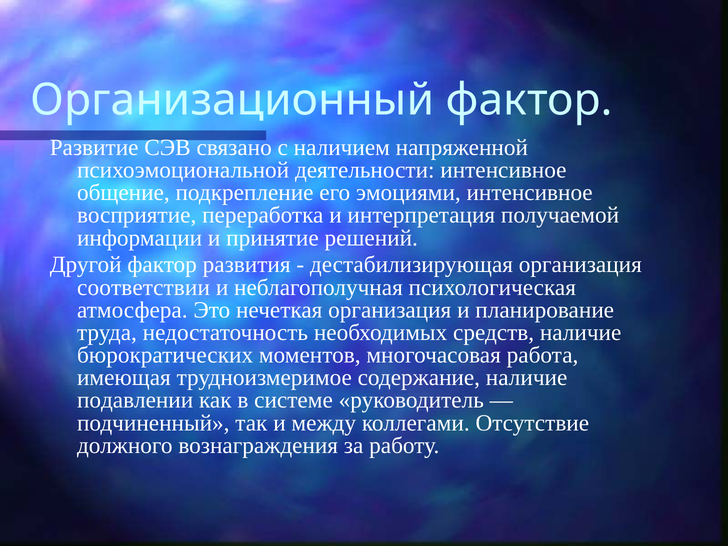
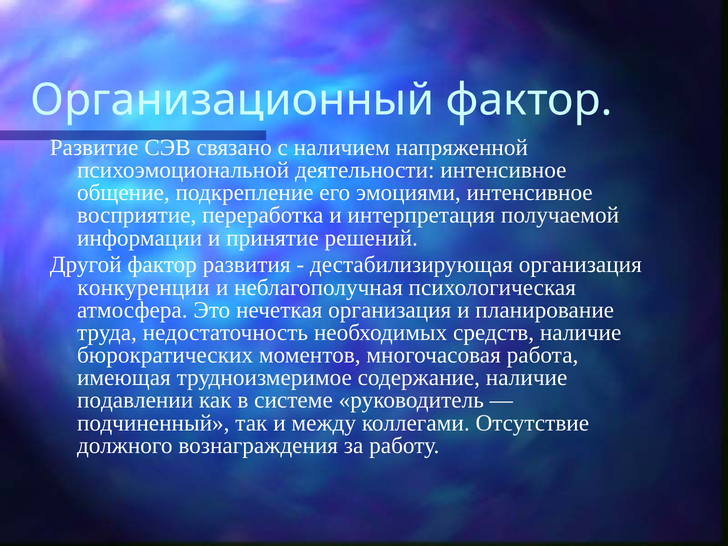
соответствии: соответствии -> конкуренции
